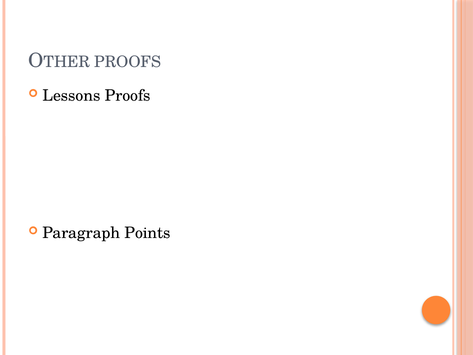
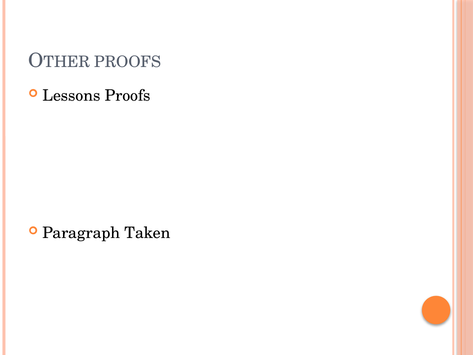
Points: Points -> Taken
